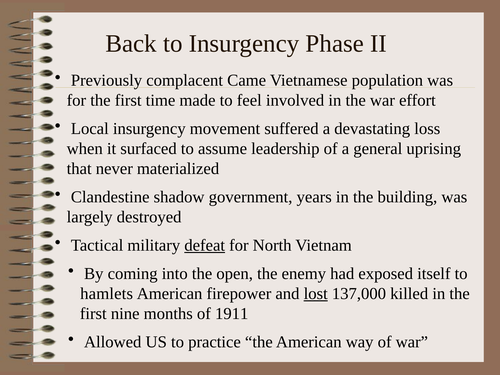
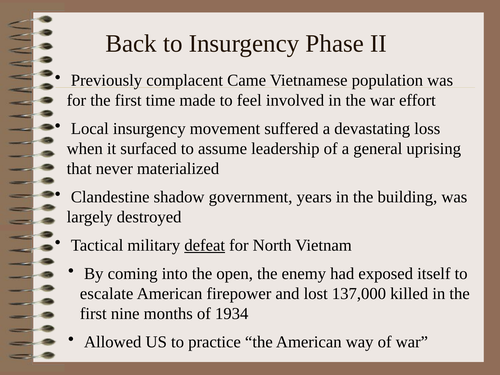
hamlets: hamlets -> escalate
lost underline: present -> none
1911: 1911 -> 1934
